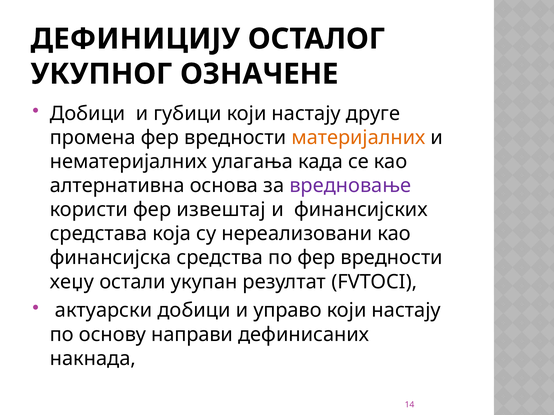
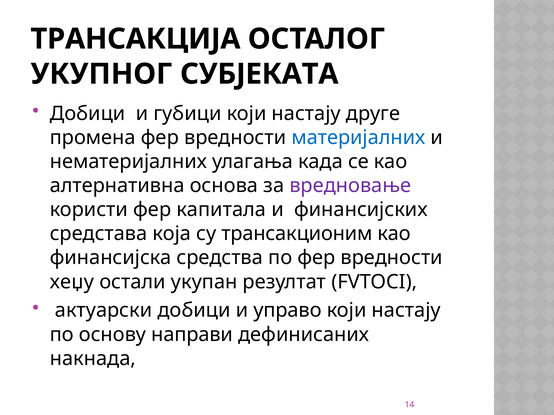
ДЕФИНИЦИЈУ: ДЕФИНИЦИЈУ -> ТРАНСАКЦИЈА
ОЗНАЧЕНЕ: ОЗНАЧЕНЕ -> СУБЈЕКАТА
материјалних colour: orange -> blue
извештај: извештај -> капитала
нереализовани: нереализовани -> трансакционим
